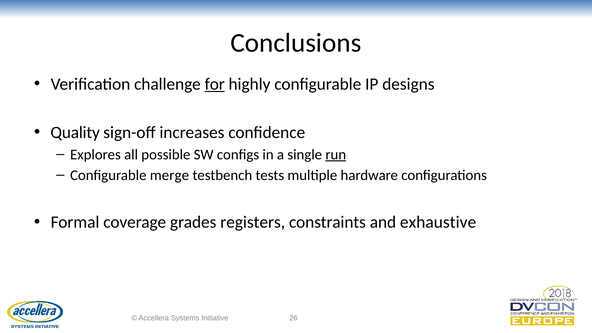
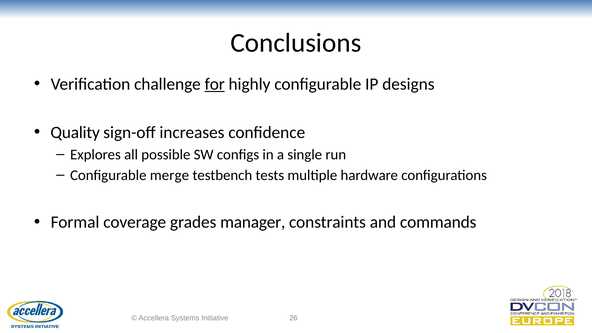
run underline: present -> none
registers: registers -> manager
exhaustive: exhaustive -> commands
